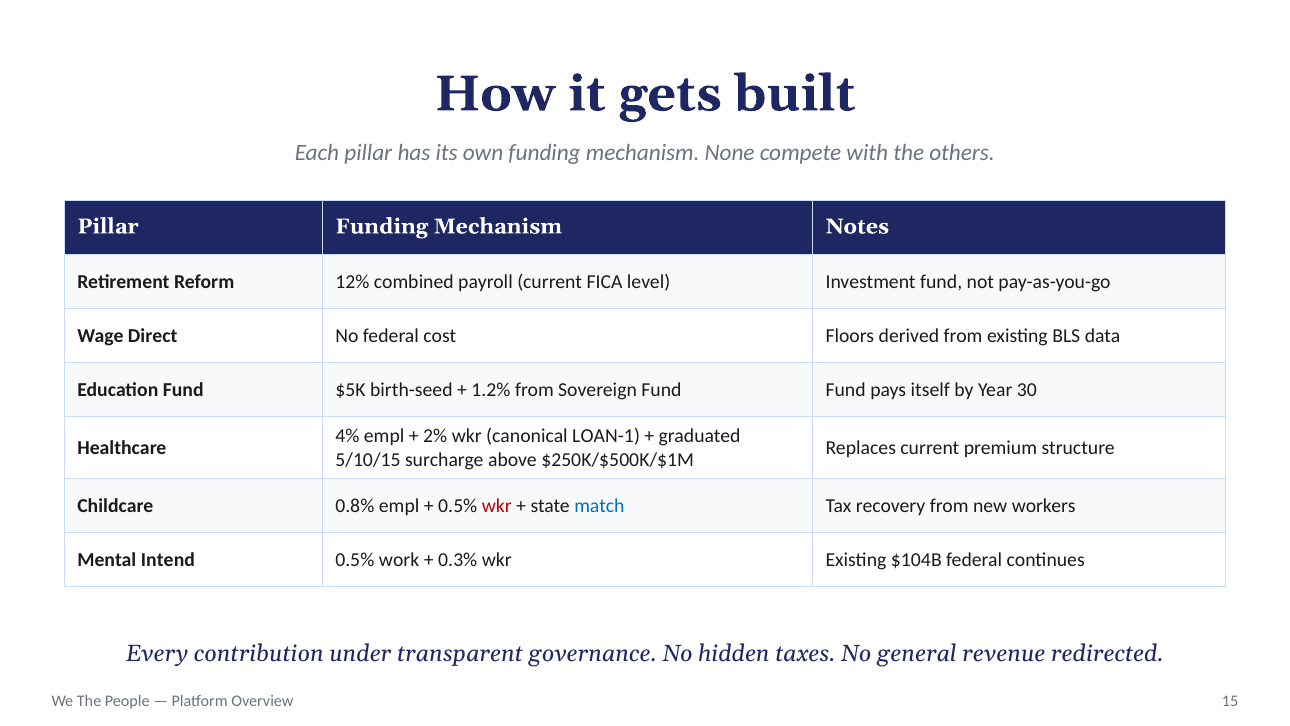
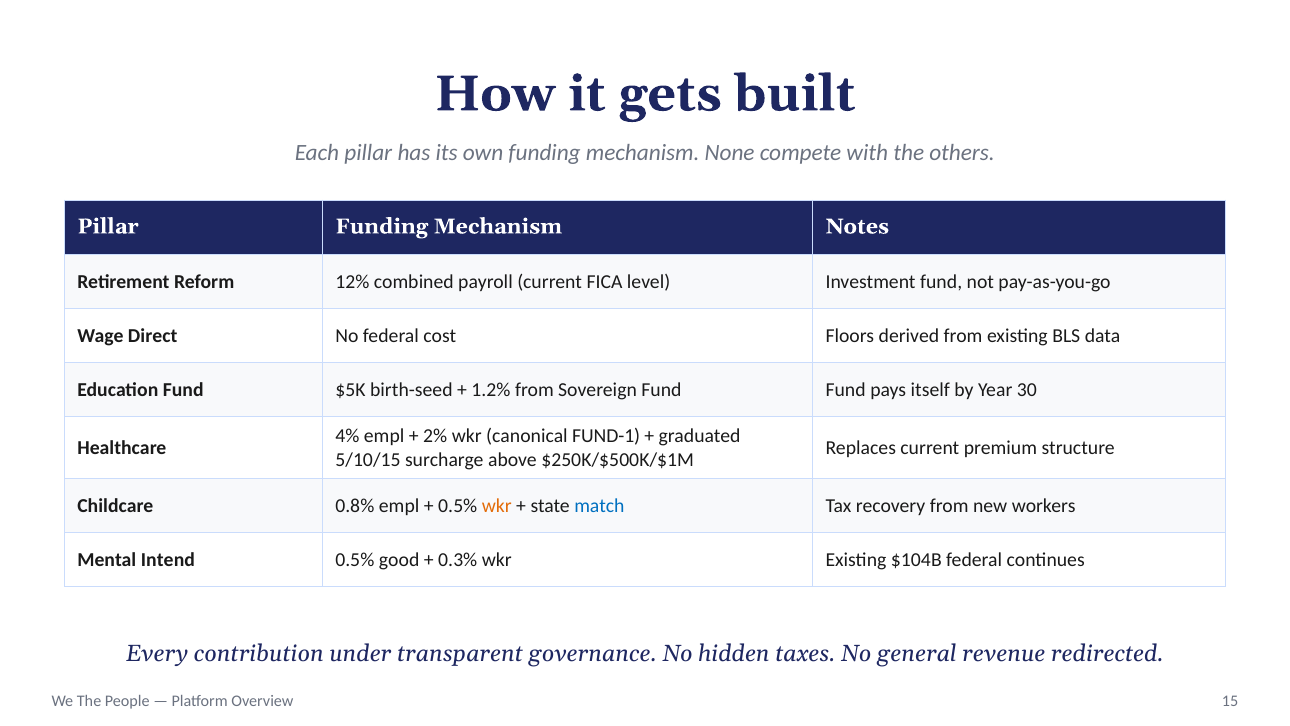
LOAN-1: LOAN-1 -> FUND-1
wkr at (497, 505) colour: red -> orange
work: work -> good
